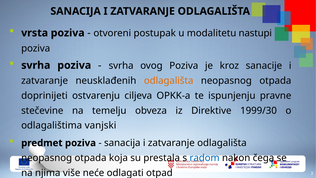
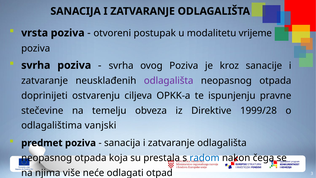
nastupi: nastupi -> vrijeme
odlagališta at (169, 81) colour: orange -> purple
1999/30: 1999/30 -> 1999/28
